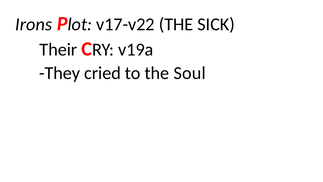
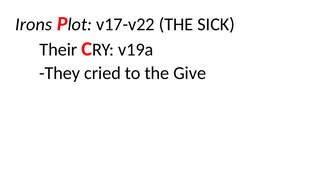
Soul: Soul -> Give
